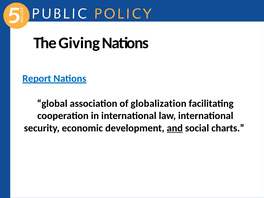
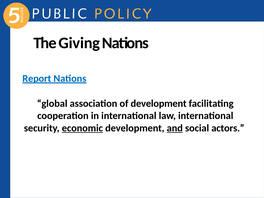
of globalization: globalization -> development
economic underline: none -> present
charts: charts -> actors
